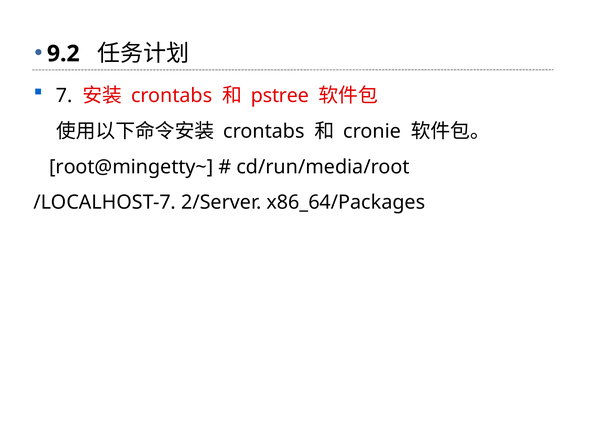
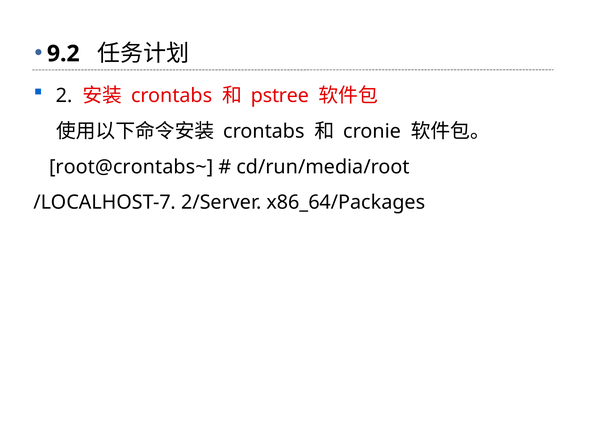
7: 7 -> 2
root@mingetty~: root@mingetty~ -> root@crontabs~
